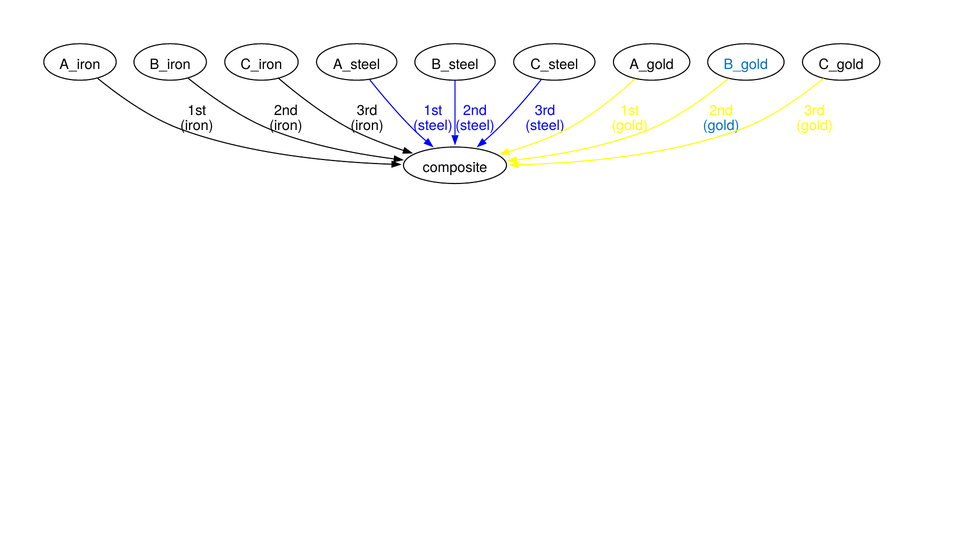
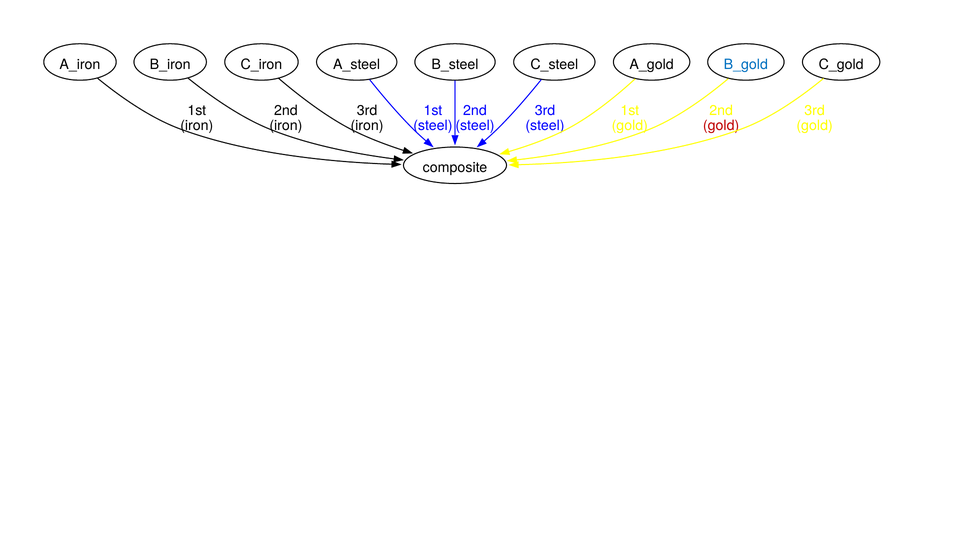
gold at (721, 126) colour: blue -> red
